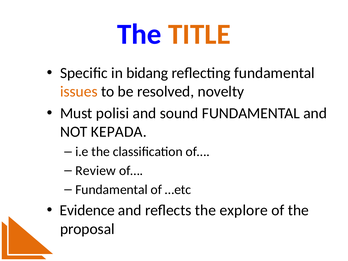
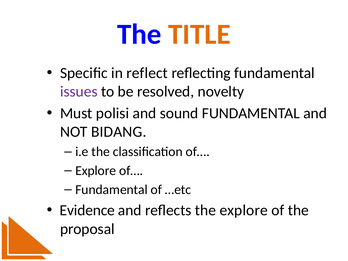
bidang: bidang -> reflect
issues colour: orange -> purple
KEPADA: KEPADA -> BIDANG
Review at (96, 171): Review -> Explore
